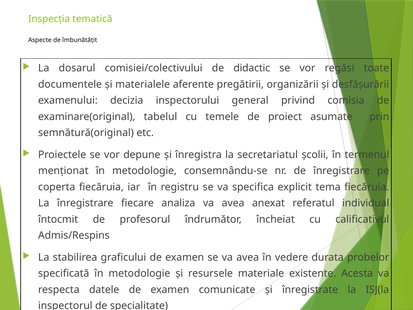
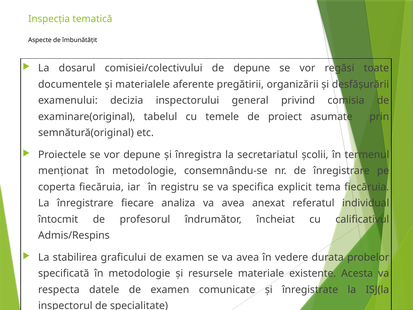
de didactic: didactic -> depune
